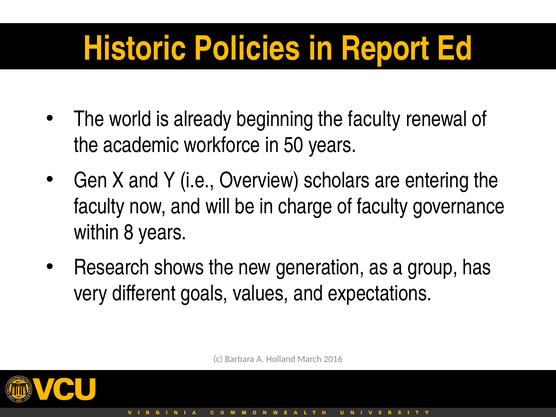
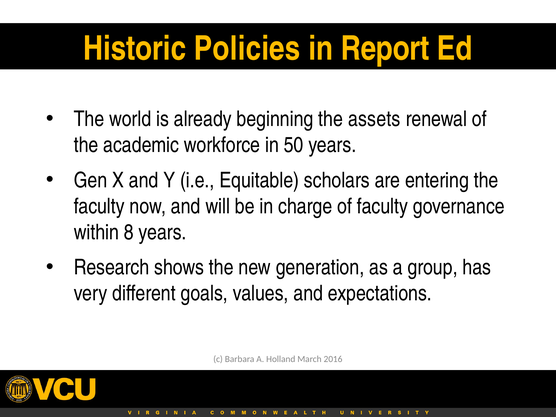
beginning the faculty: faculty -> assets
Overview: Overview -> Equitable
